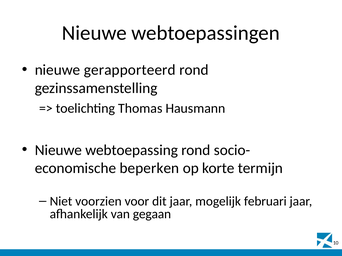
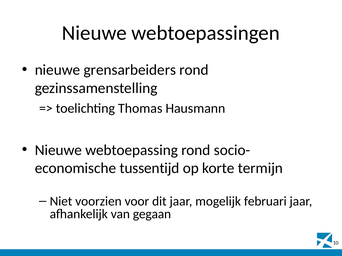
gerapporteerd: gerapporteerd -> grensarbeiders
beperken: beperken -> tussentijd
